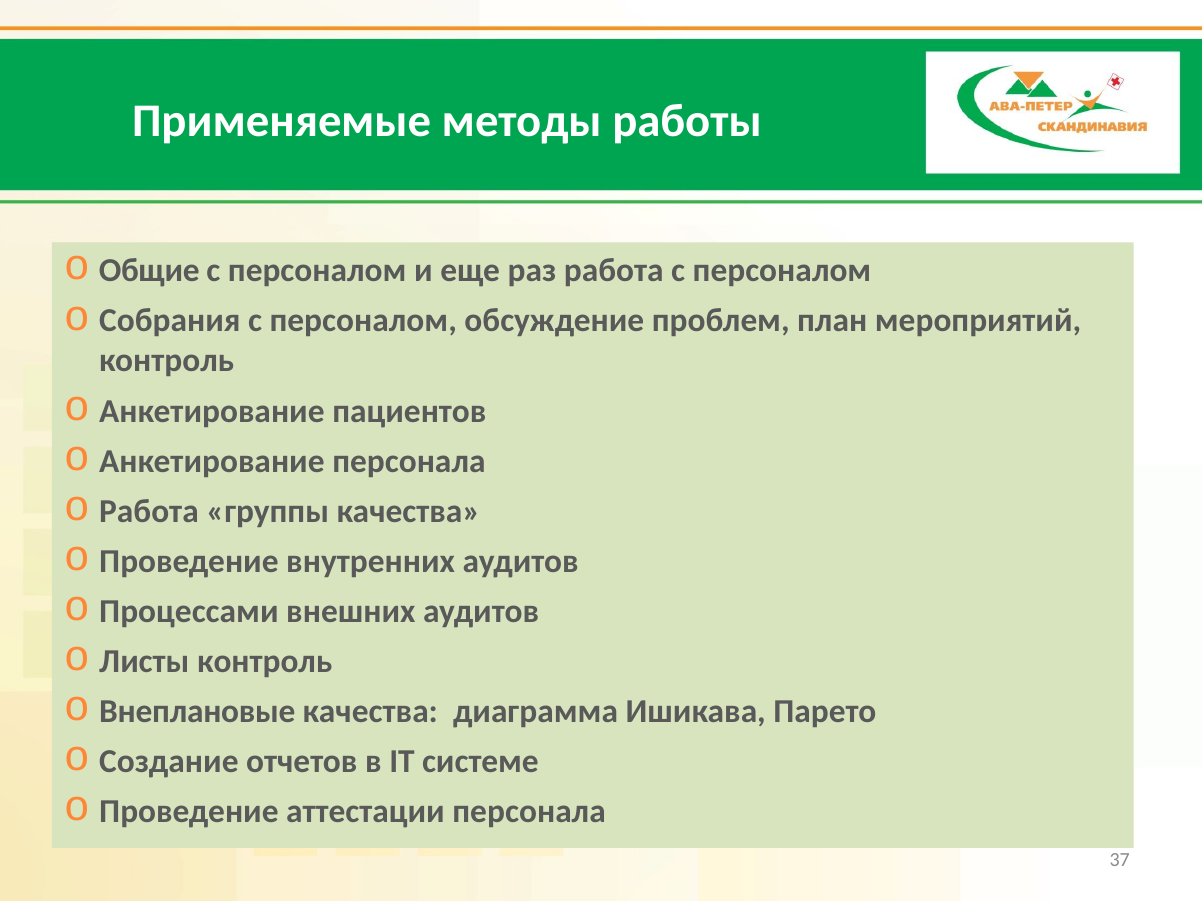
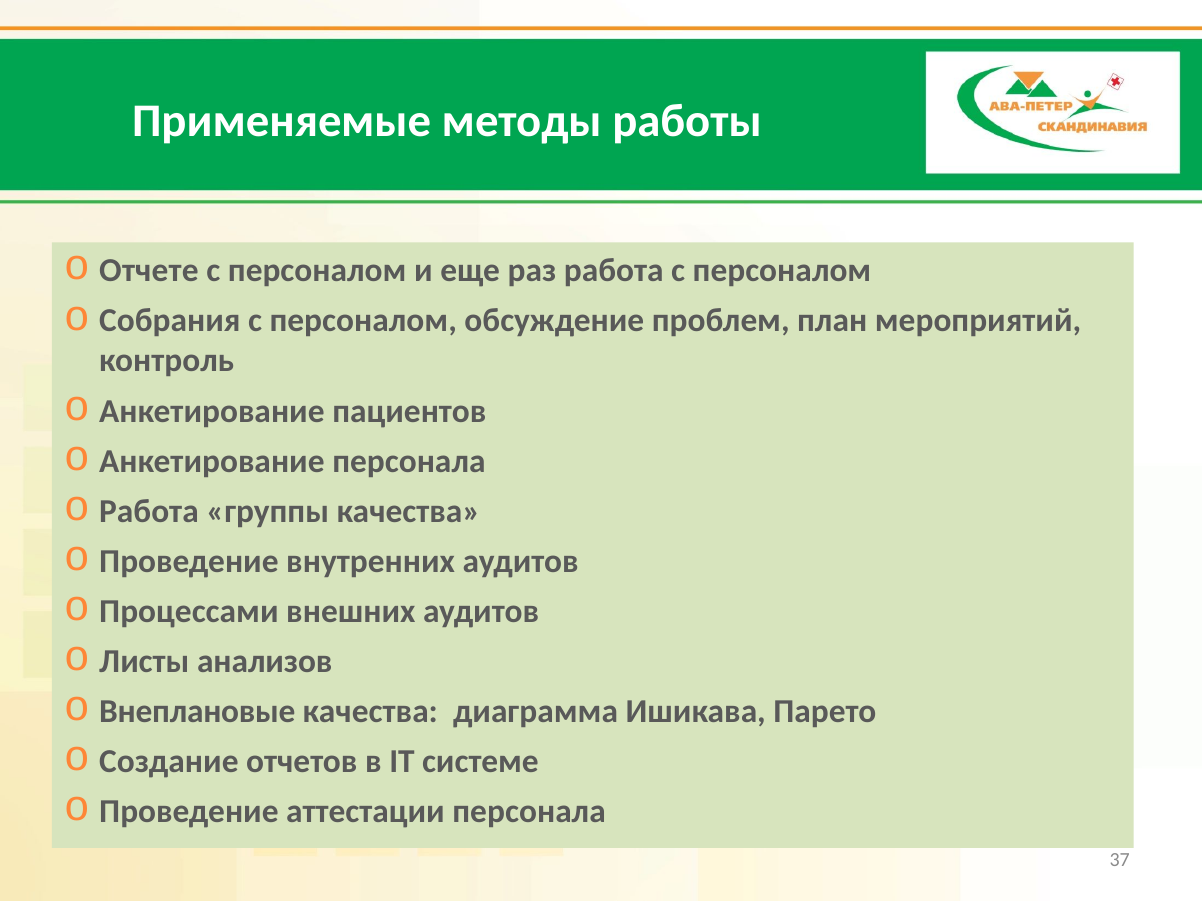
Общие: Общие -> Отчете
Листы контроль: контроль -> анализов
